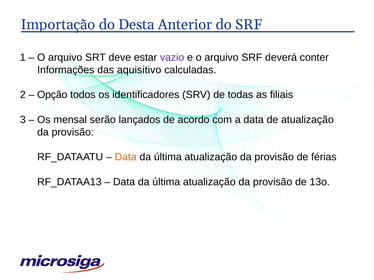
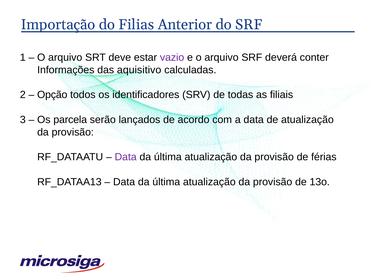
Desta: Desta -> Filias
mensal: mensal -> parcela
Data at (126, 157) colour: orange -> purple
